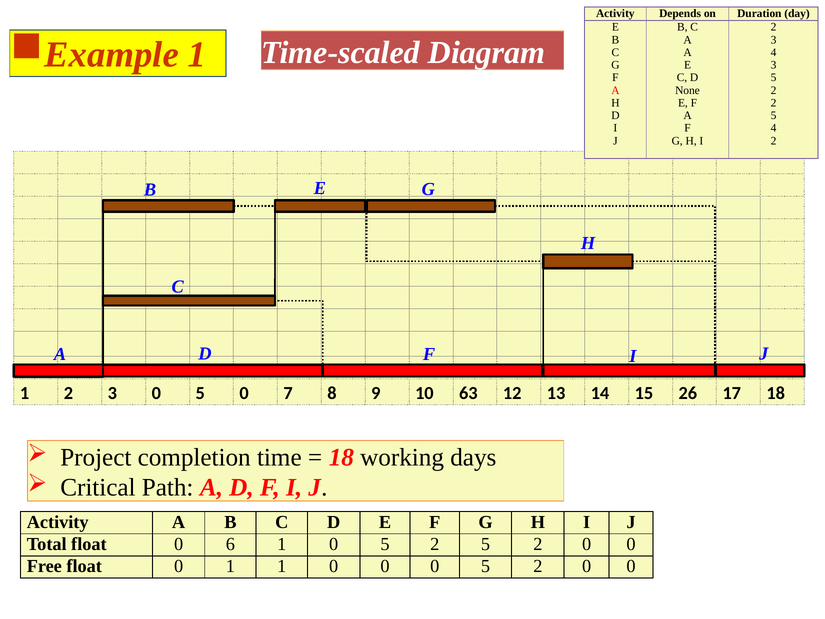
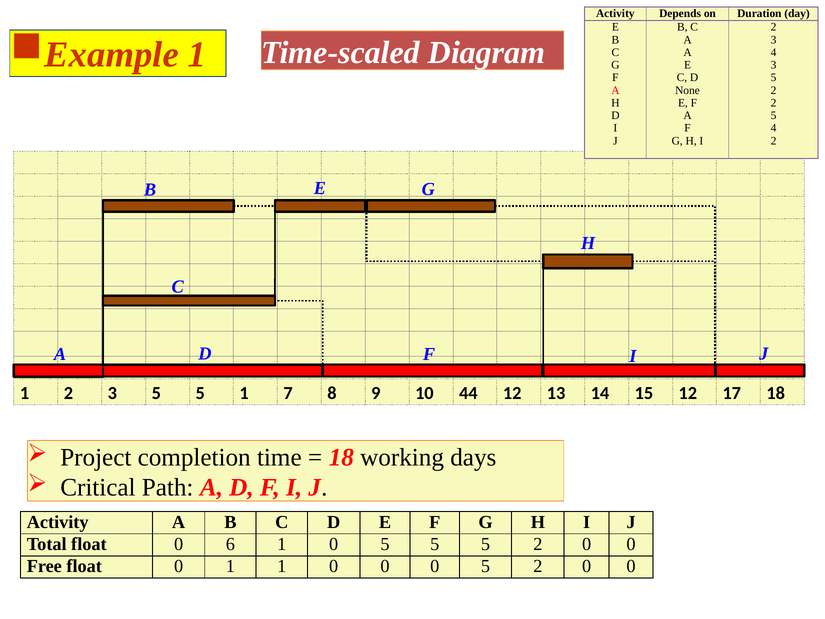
2 3 0: 0 -> 5
5 0: 0 -> 1
63: 63 -> 44
15 26: 26 -> 12
1 0 5 2: 2 -> 5
